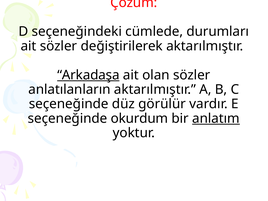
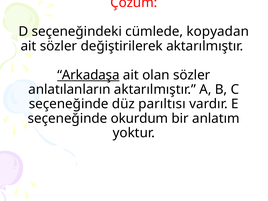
durumları: durumları -> kopyadan
görülür: görülür -> parıltısı
anlatım underline: present -> none
